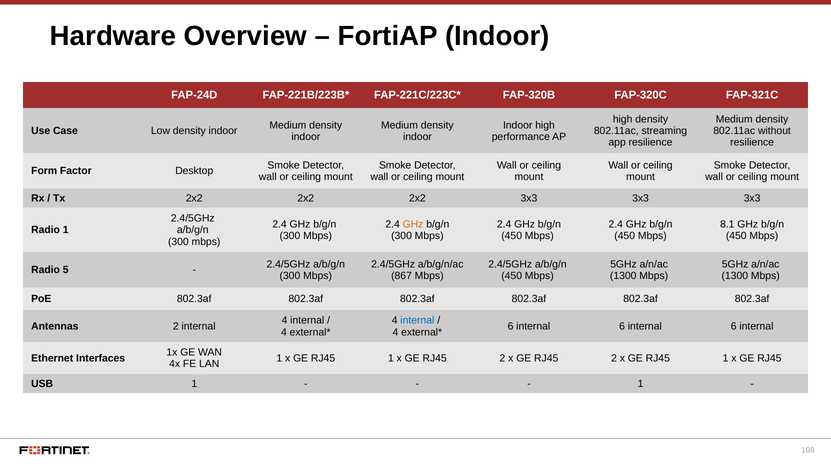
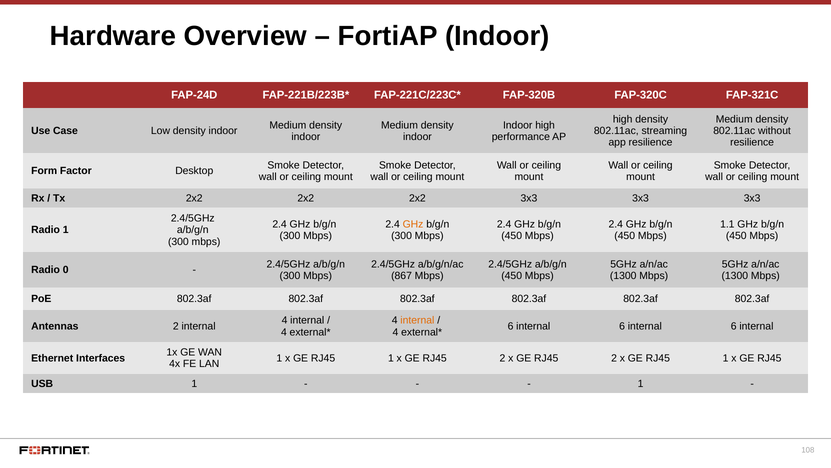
8.1: 8.1 -> 1.1
5: 5 -> 0
internal at (417, 320) colour: blue -> orange
